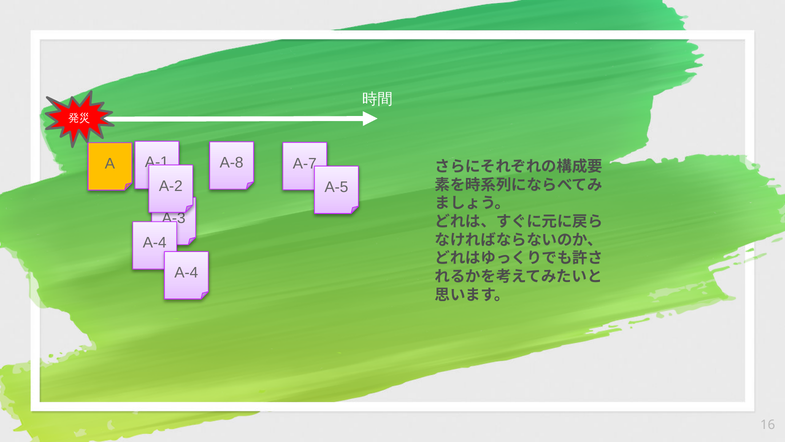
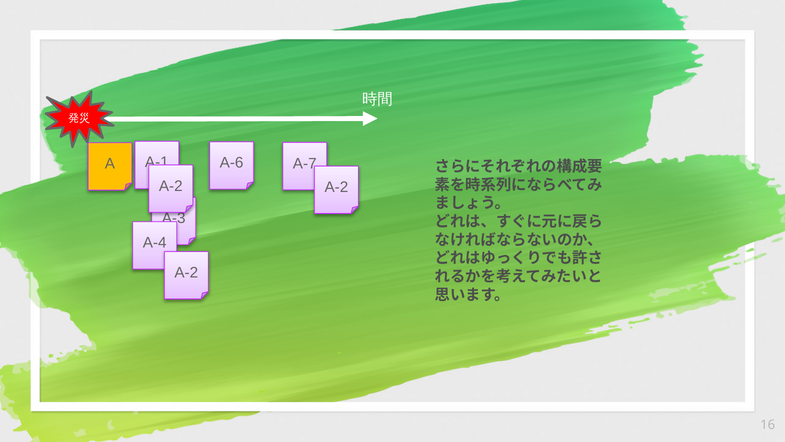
A-8: A-8 -> A-6
A-5 at (336, 187): A-5 -> A-2
A-4 at (186, 272): A-4 -> A-2
